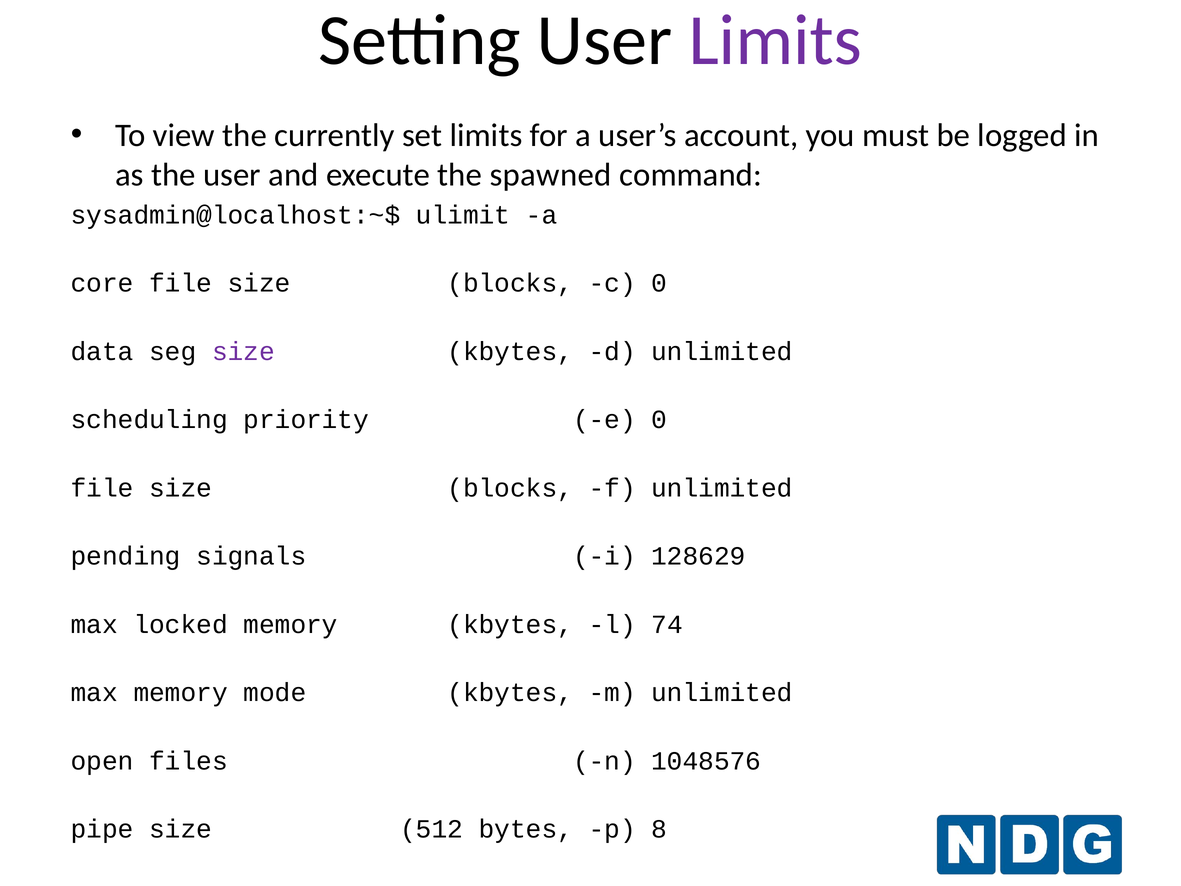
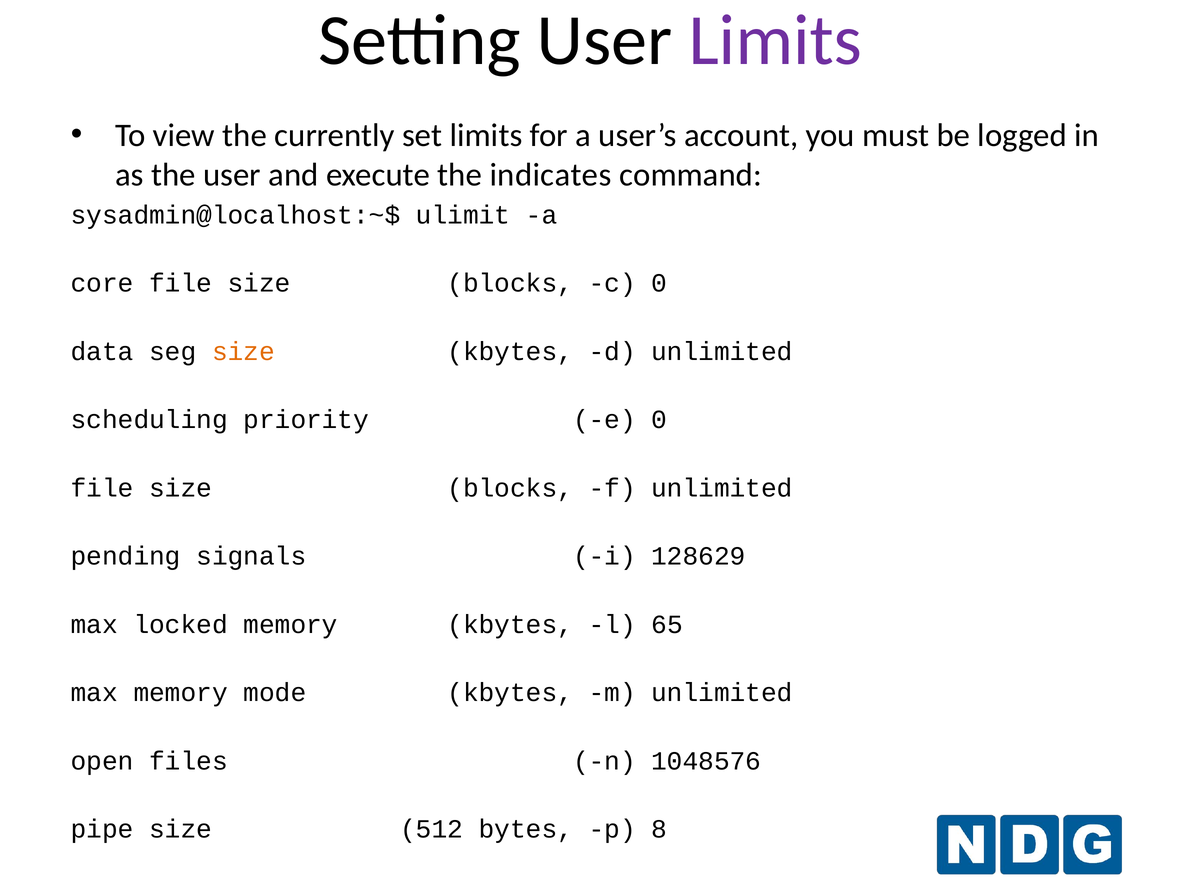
spawned: spawned -> indicates
size at (243, 351) colour: purple -> orange
74: 74 -> 65
